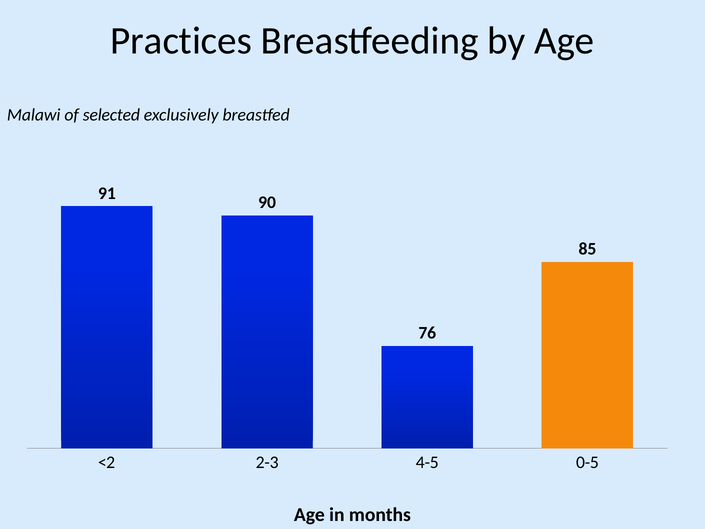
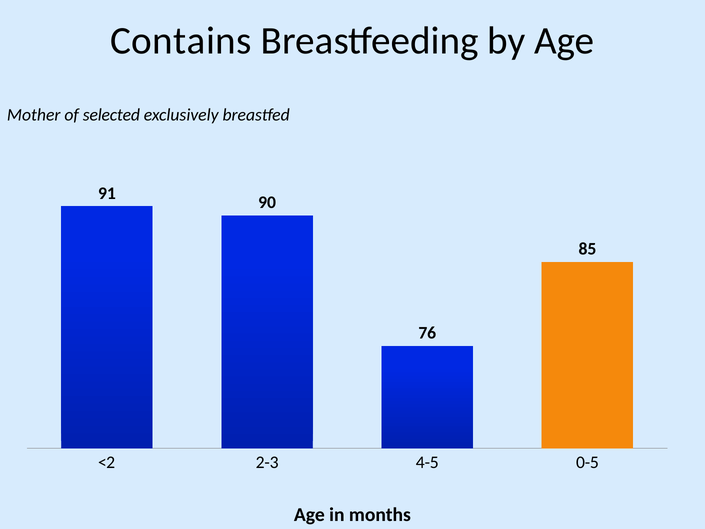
Practices: Practices -> Contains
Malawi: Malawi -> Mother
